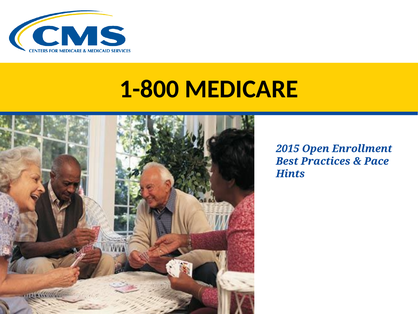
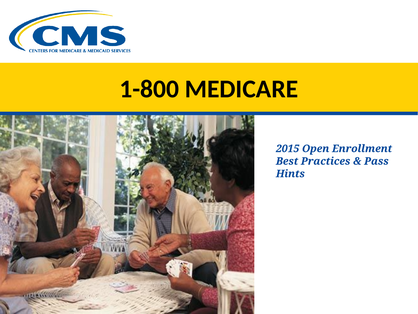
Pace: Pace -> Pass
